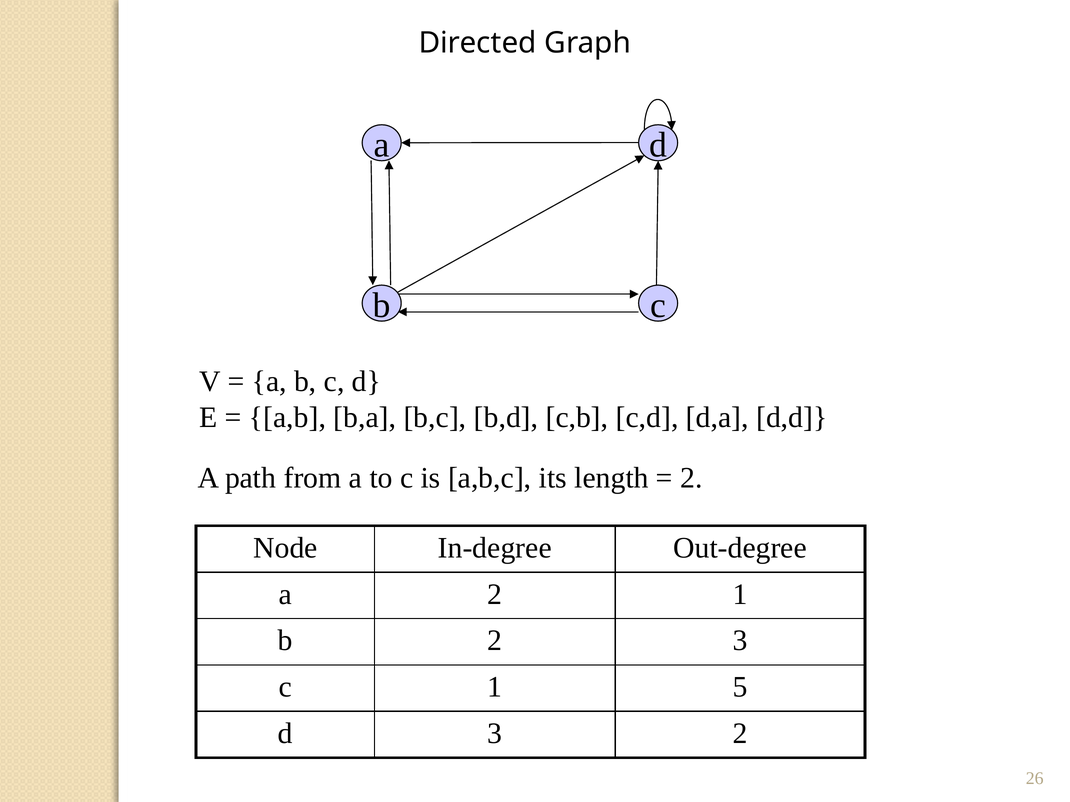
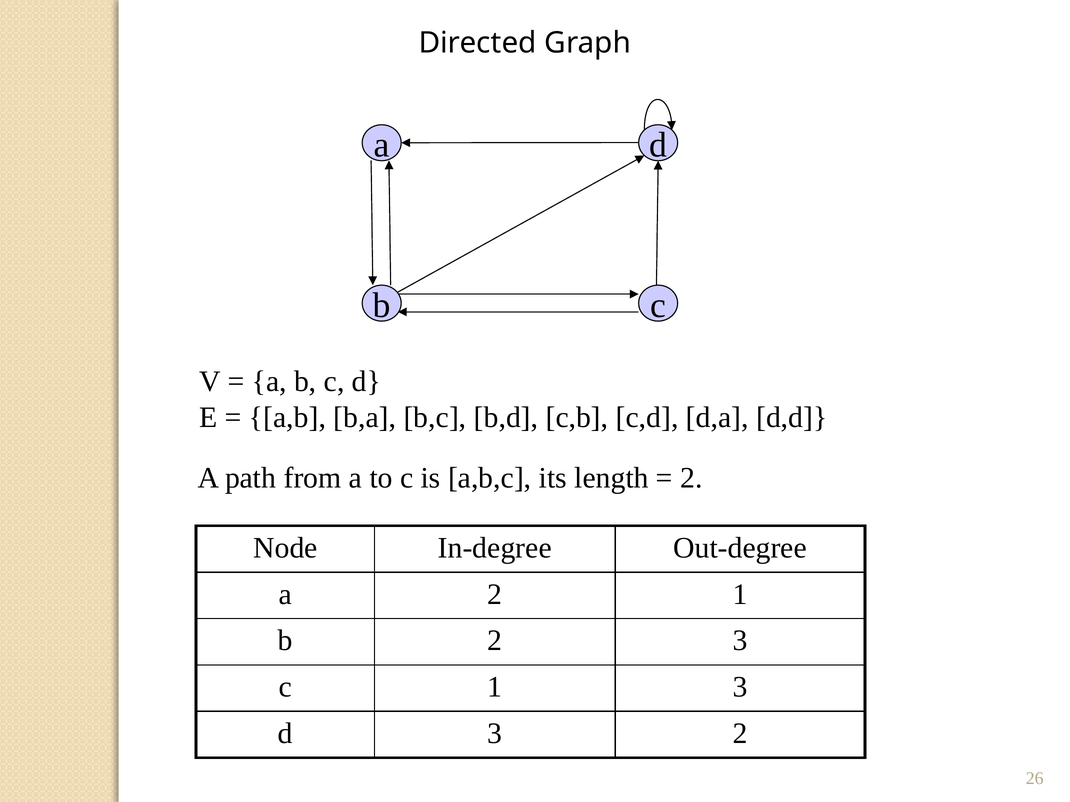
1 5: 5 -> 3
